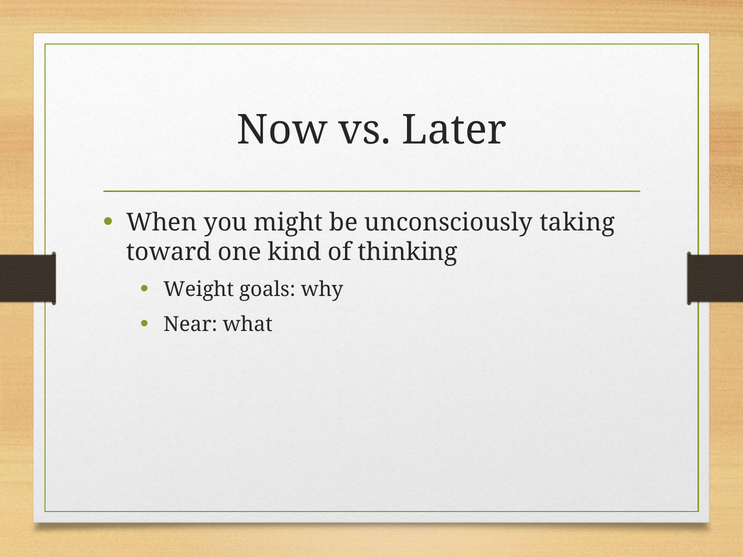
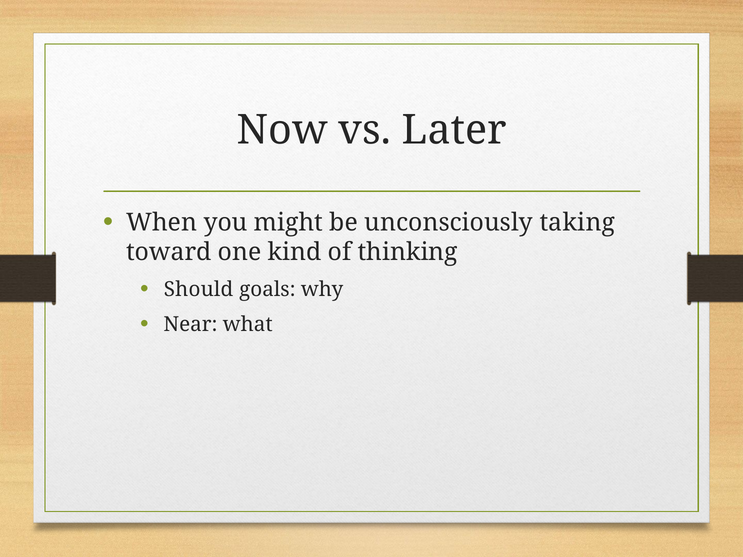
Weight: Weight -> Should
